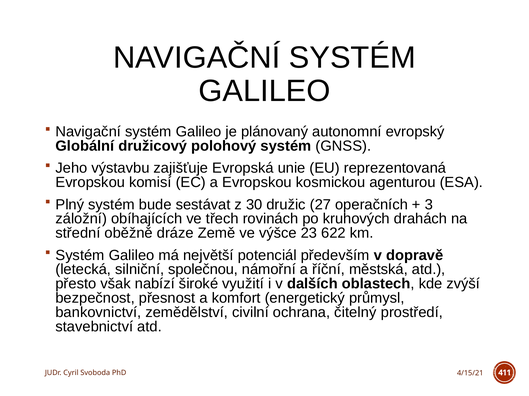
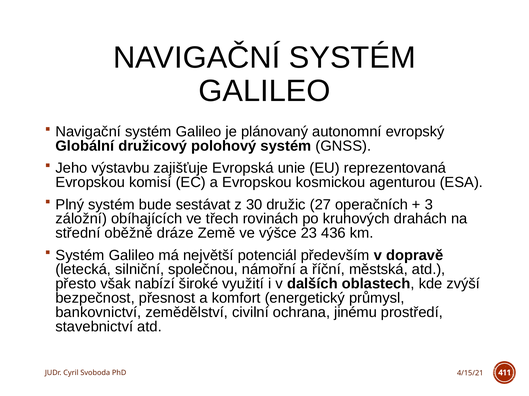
622: 622 -> 436
čitelný: čitelný -> jinému
